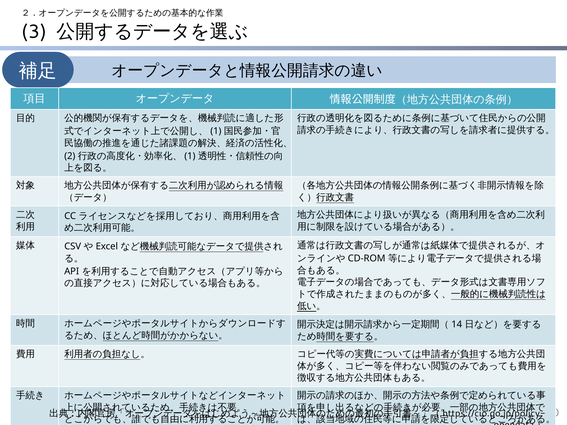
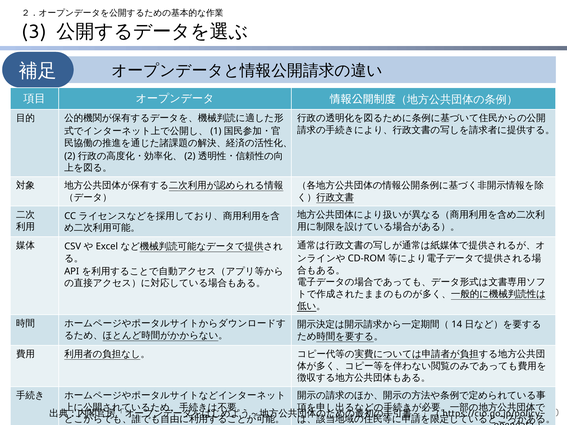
1 at (190, 156): 1 -> 2
